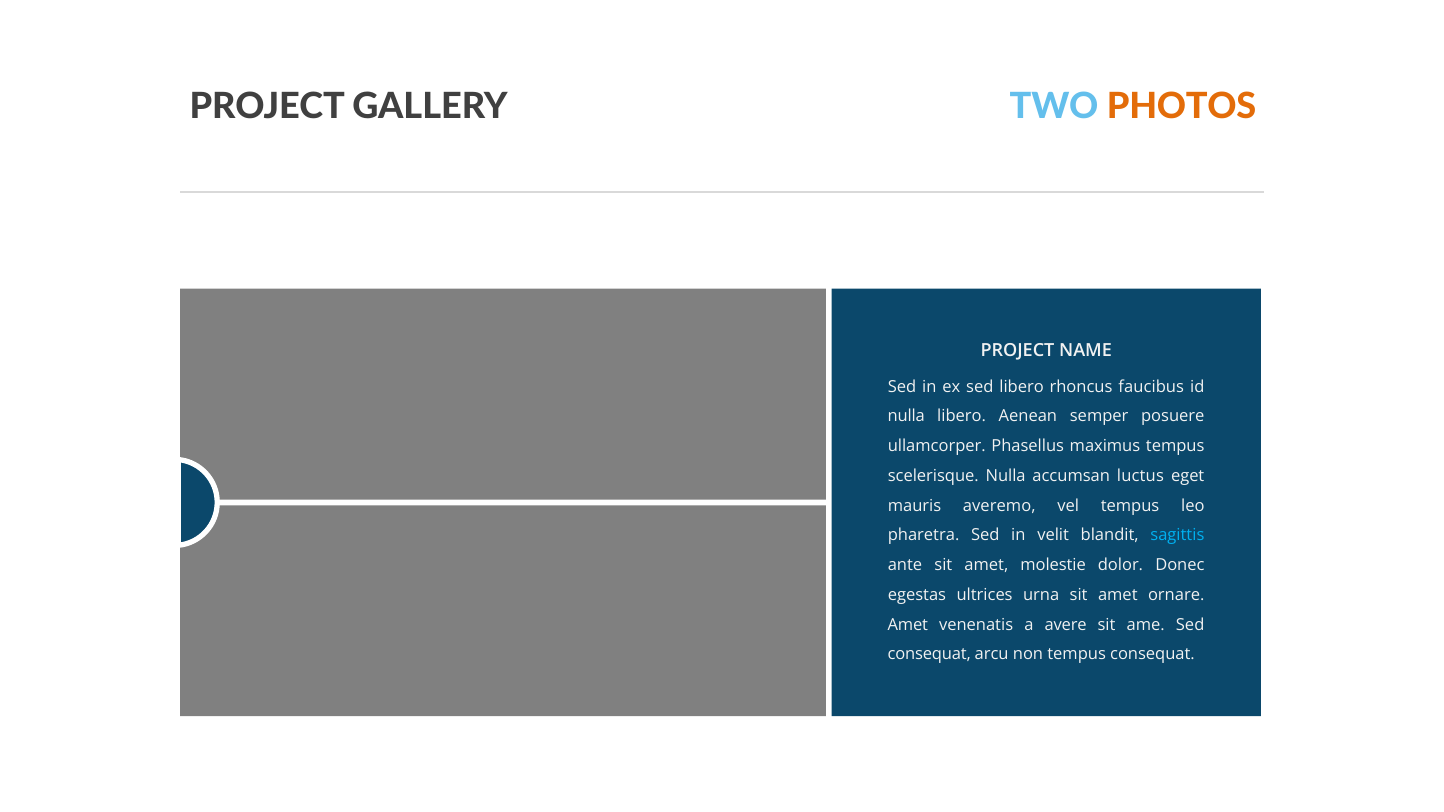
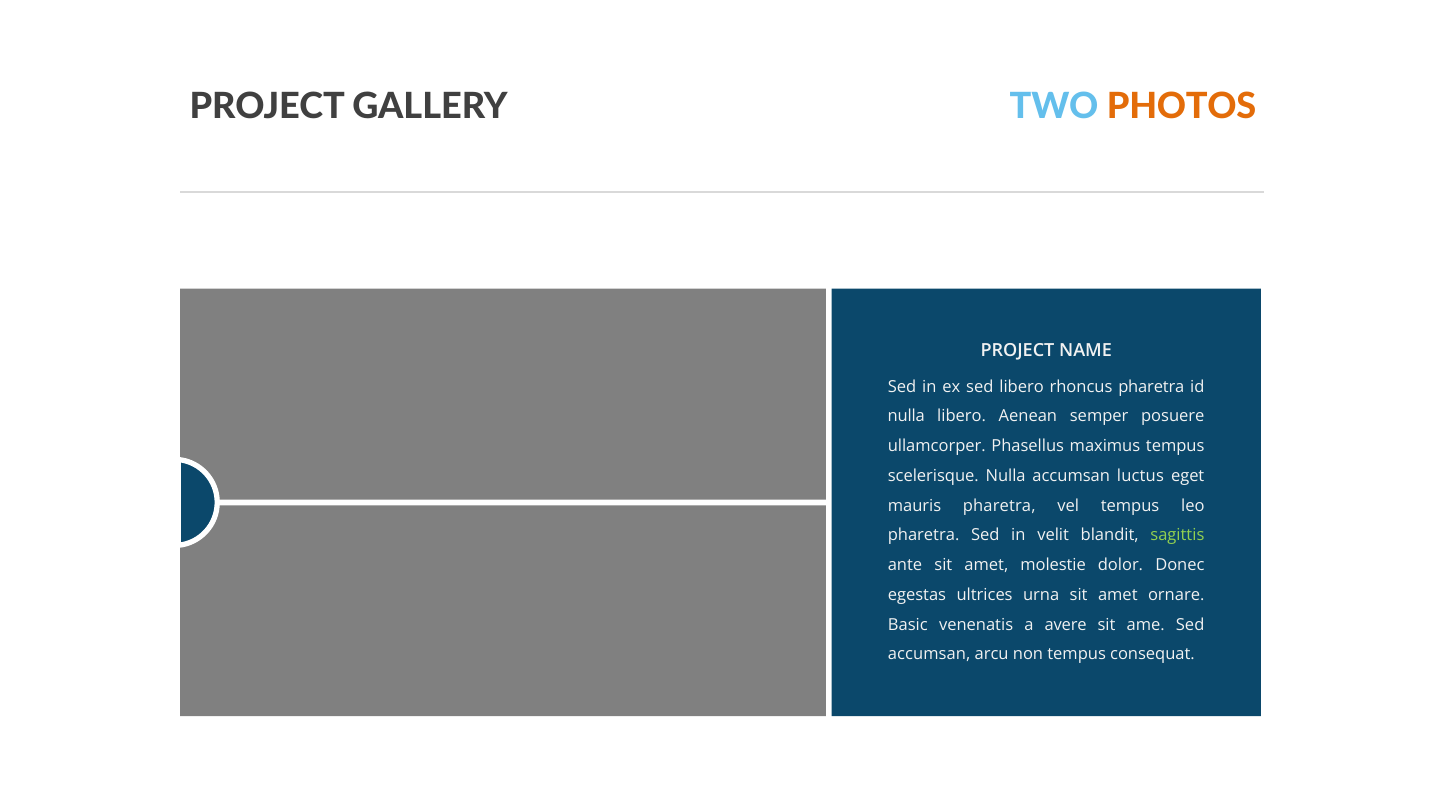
rhoncus faucibus: faucibus -> pharetra
mauris averemo: averemo -> pharetra
sagittis colour: light blue -> light green
Amet at (908, 625): Amet -> Basic
consequat at (929, 655): consequat -> accumsan
